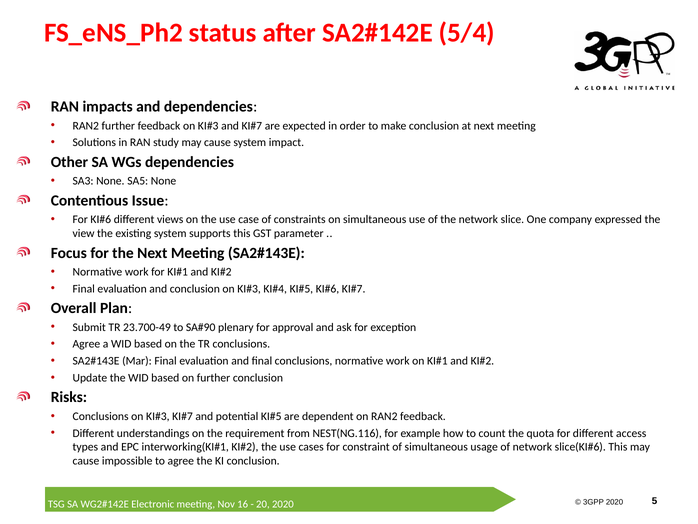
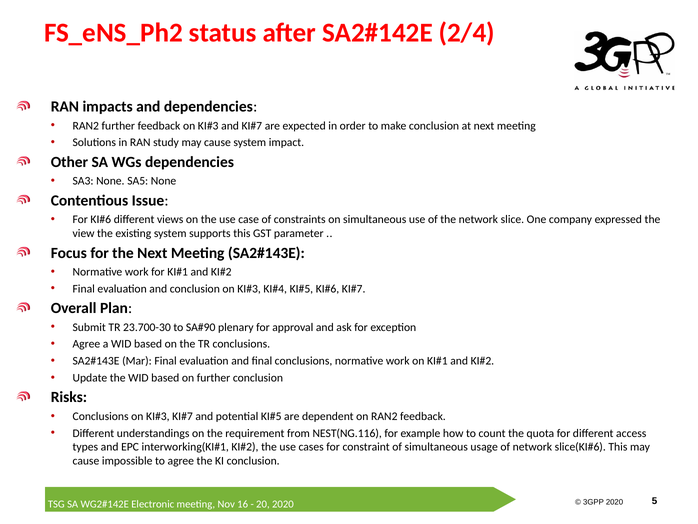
5/4: 5/4 -> 2/4
23.700-49: 23.700-49 -> 23.700-30
